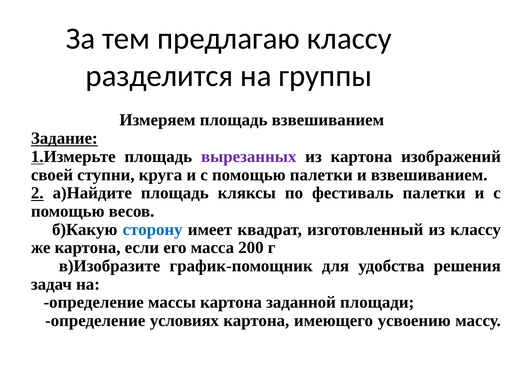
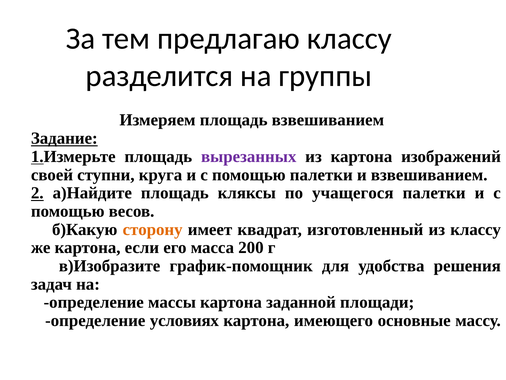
фестиваль: фестиваль -> учащегося
сторону colour: blue -> orange
усвоению: усвоению -> основные
